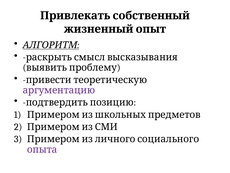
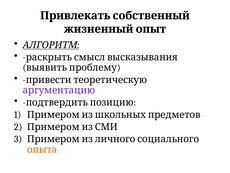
опыта colour: purple -> orange
